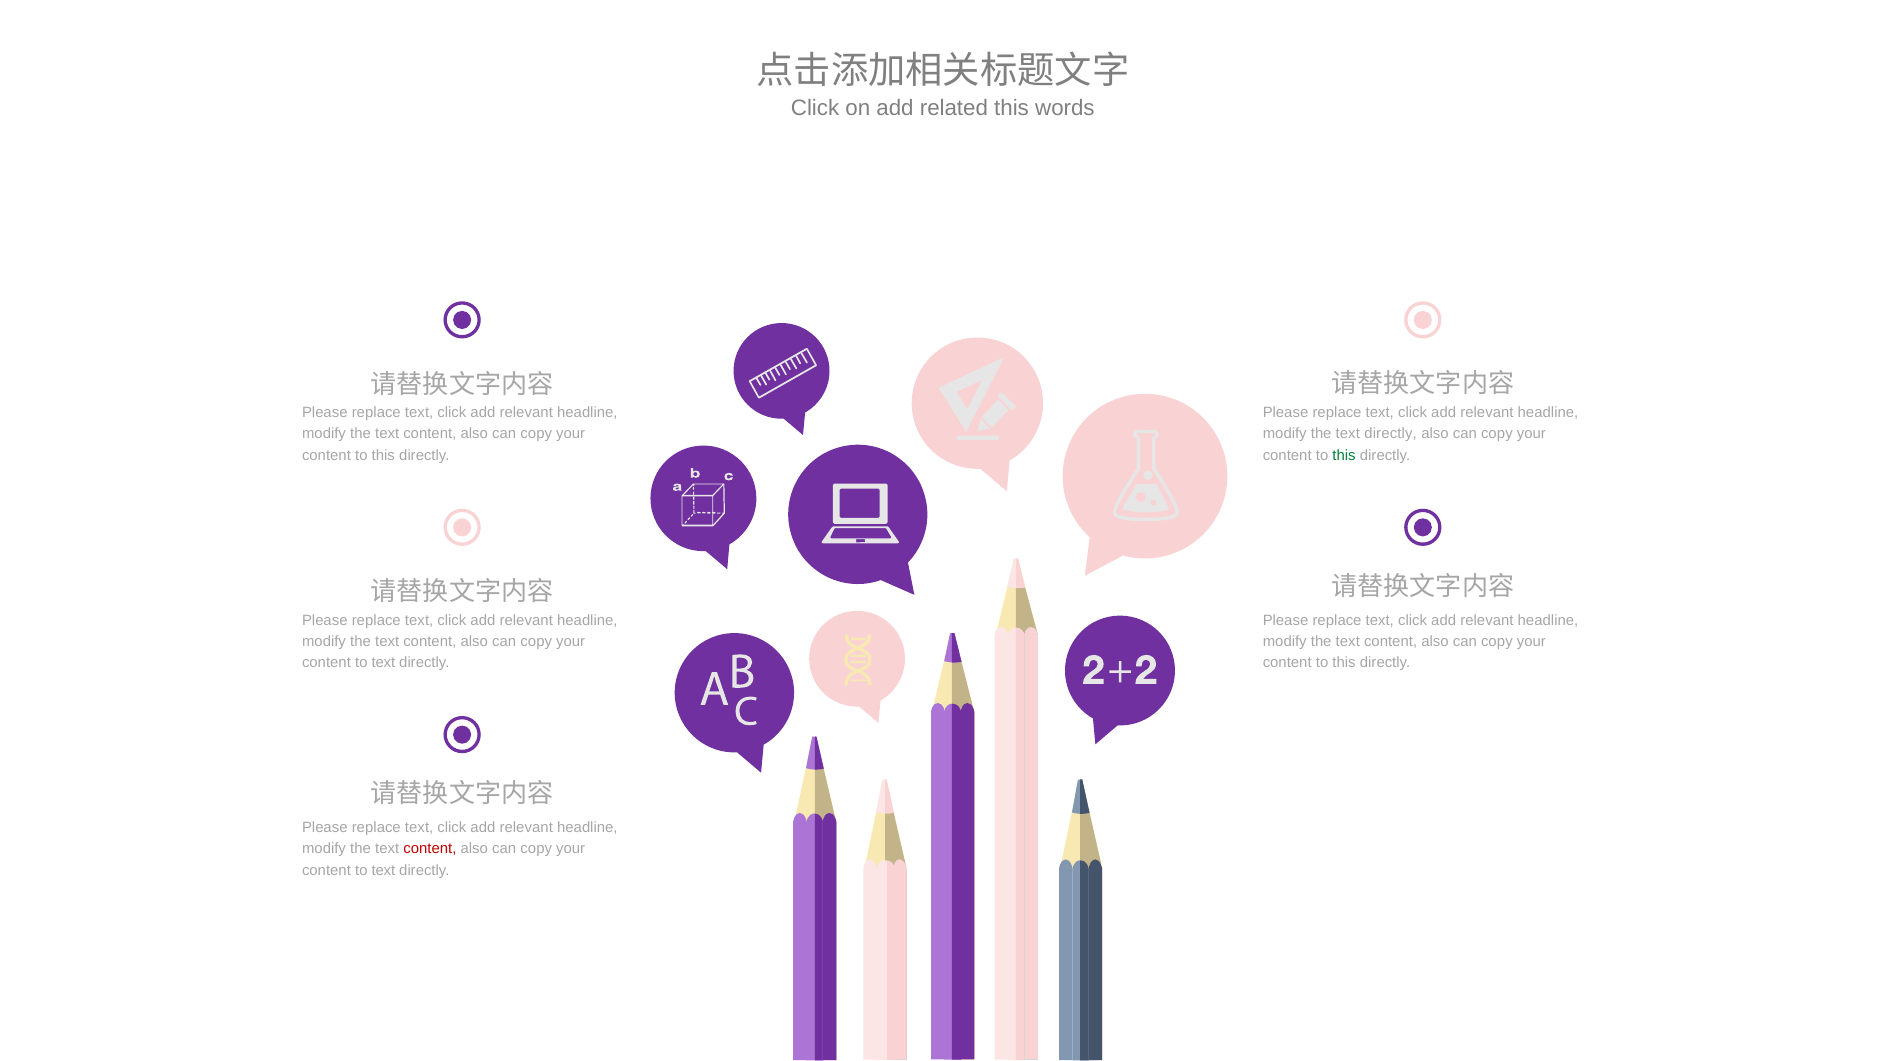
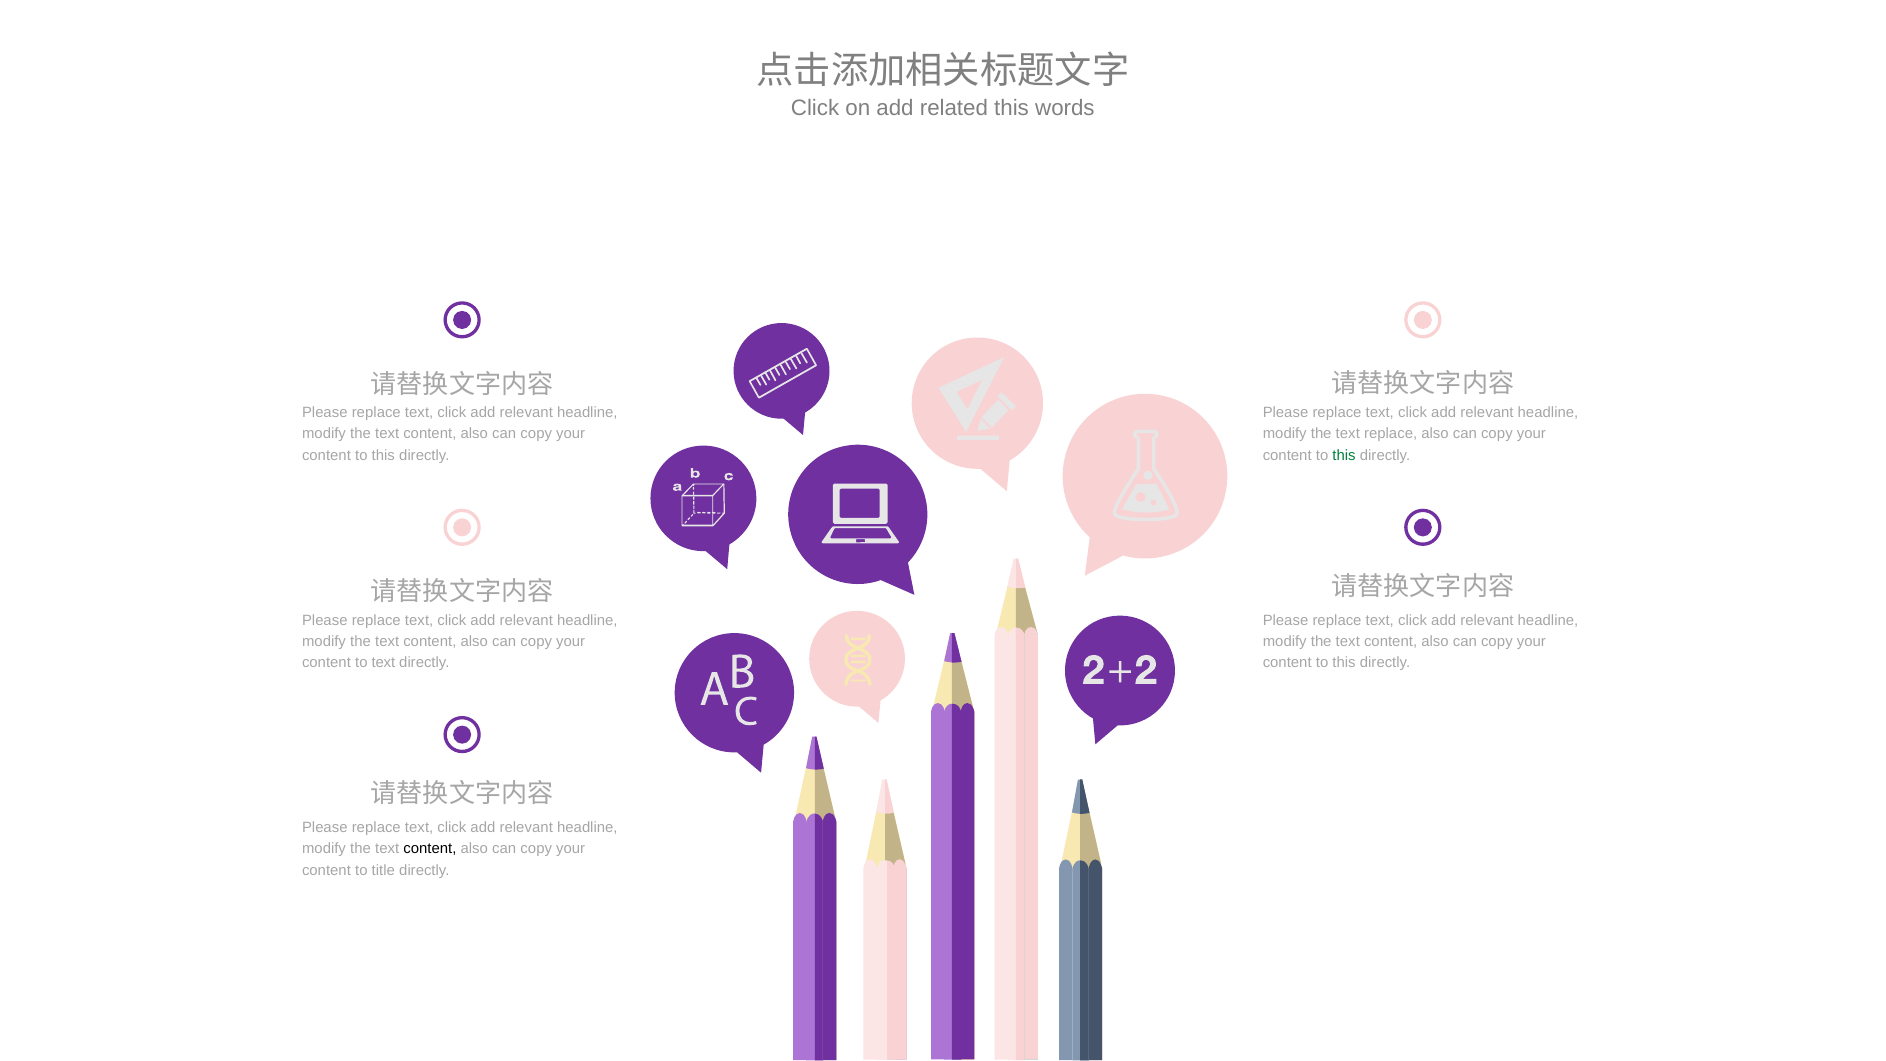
the text directly: directly -> replace
content at (430, 849) colour: red -> black
text at (383, 870): text -> title
